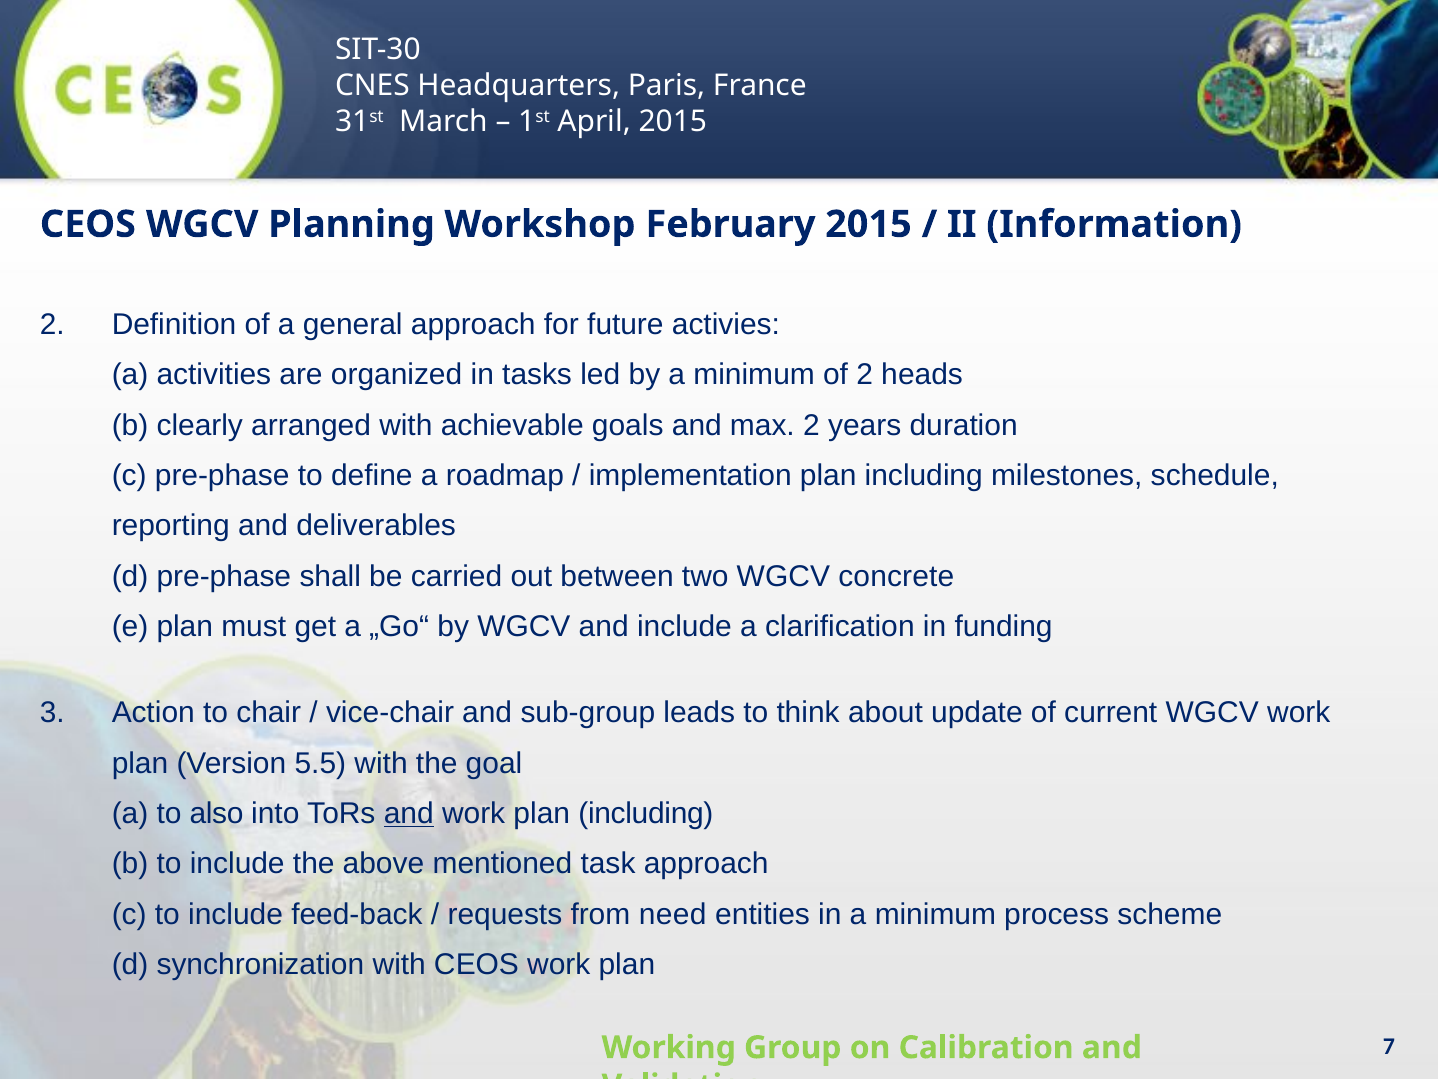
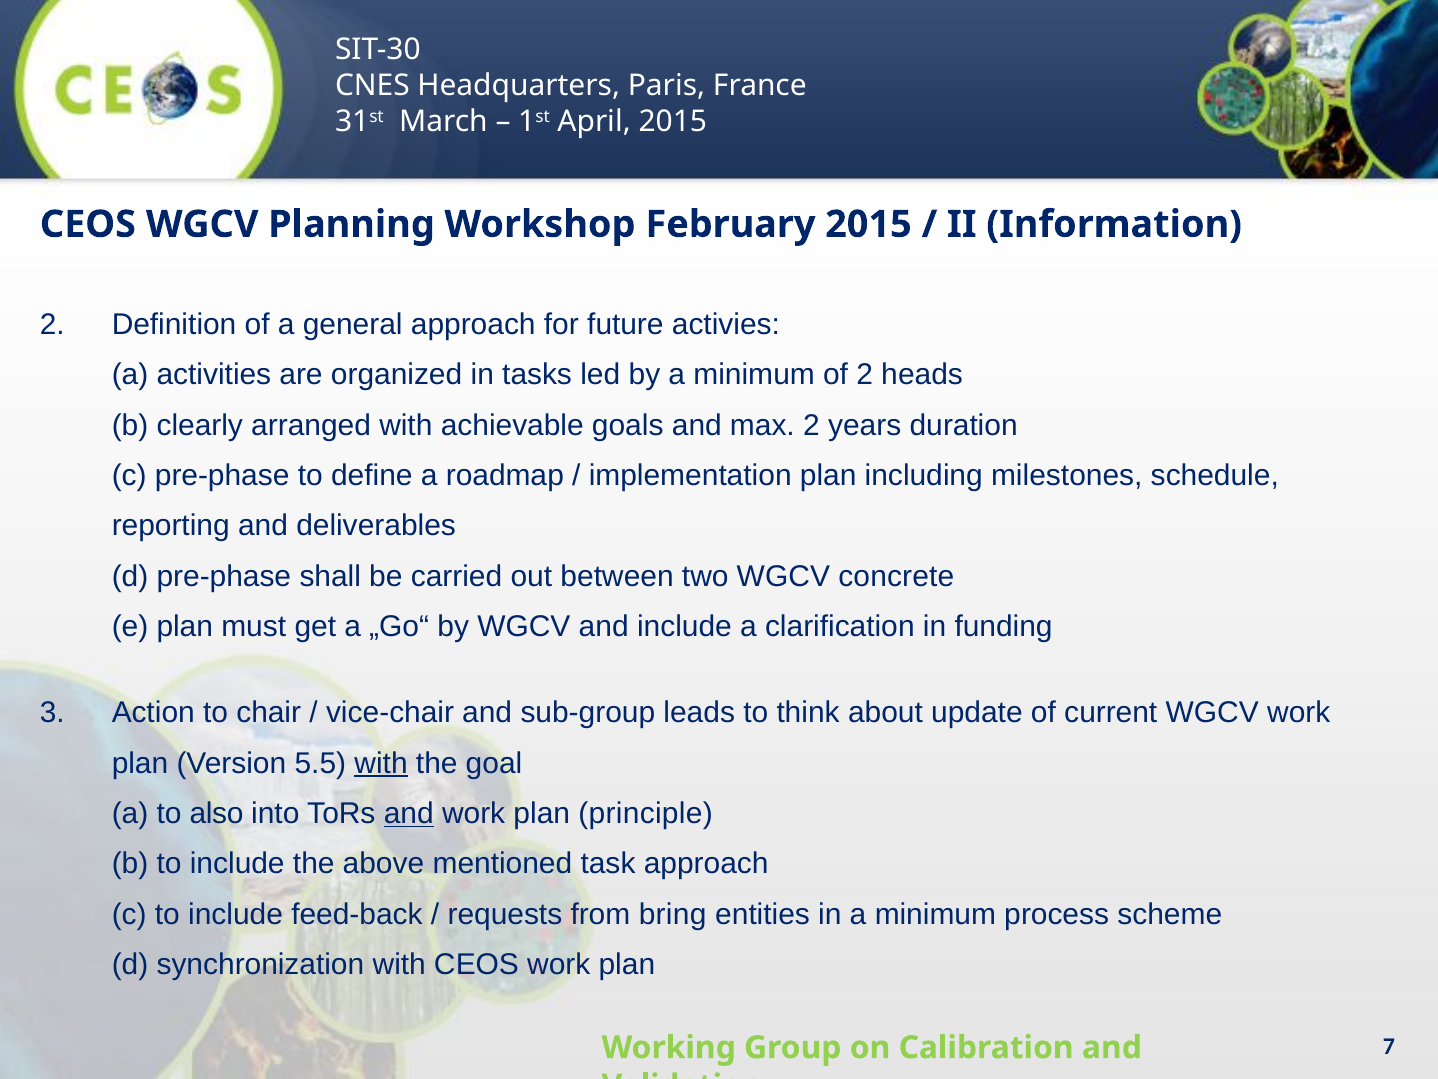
with at (381, 763) underline: none -> present
work plan including: including -> principle
need: need -> bring
